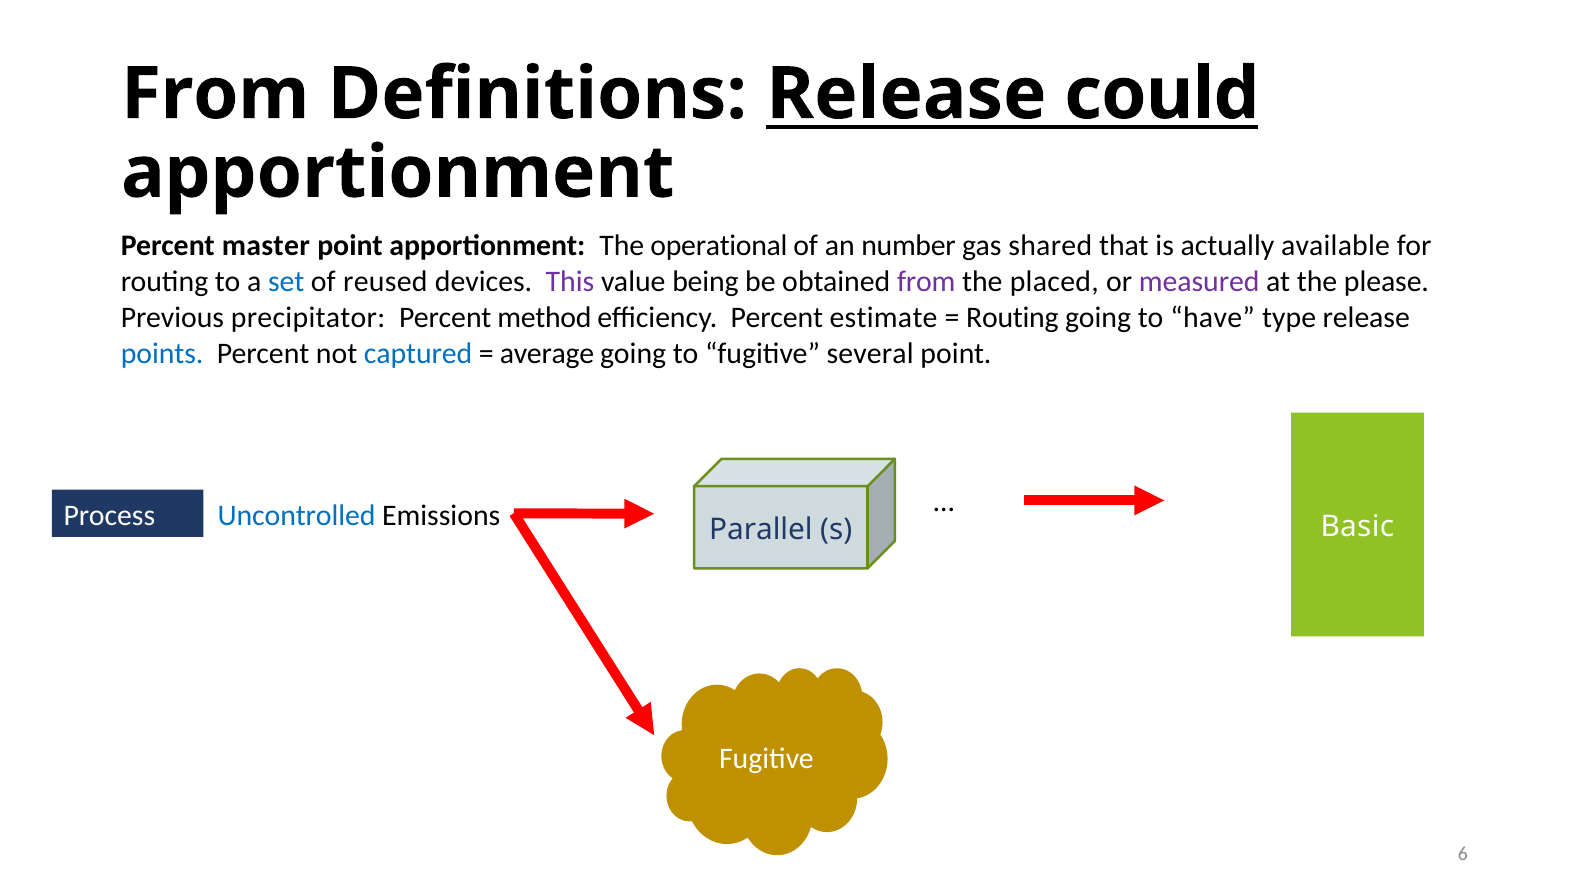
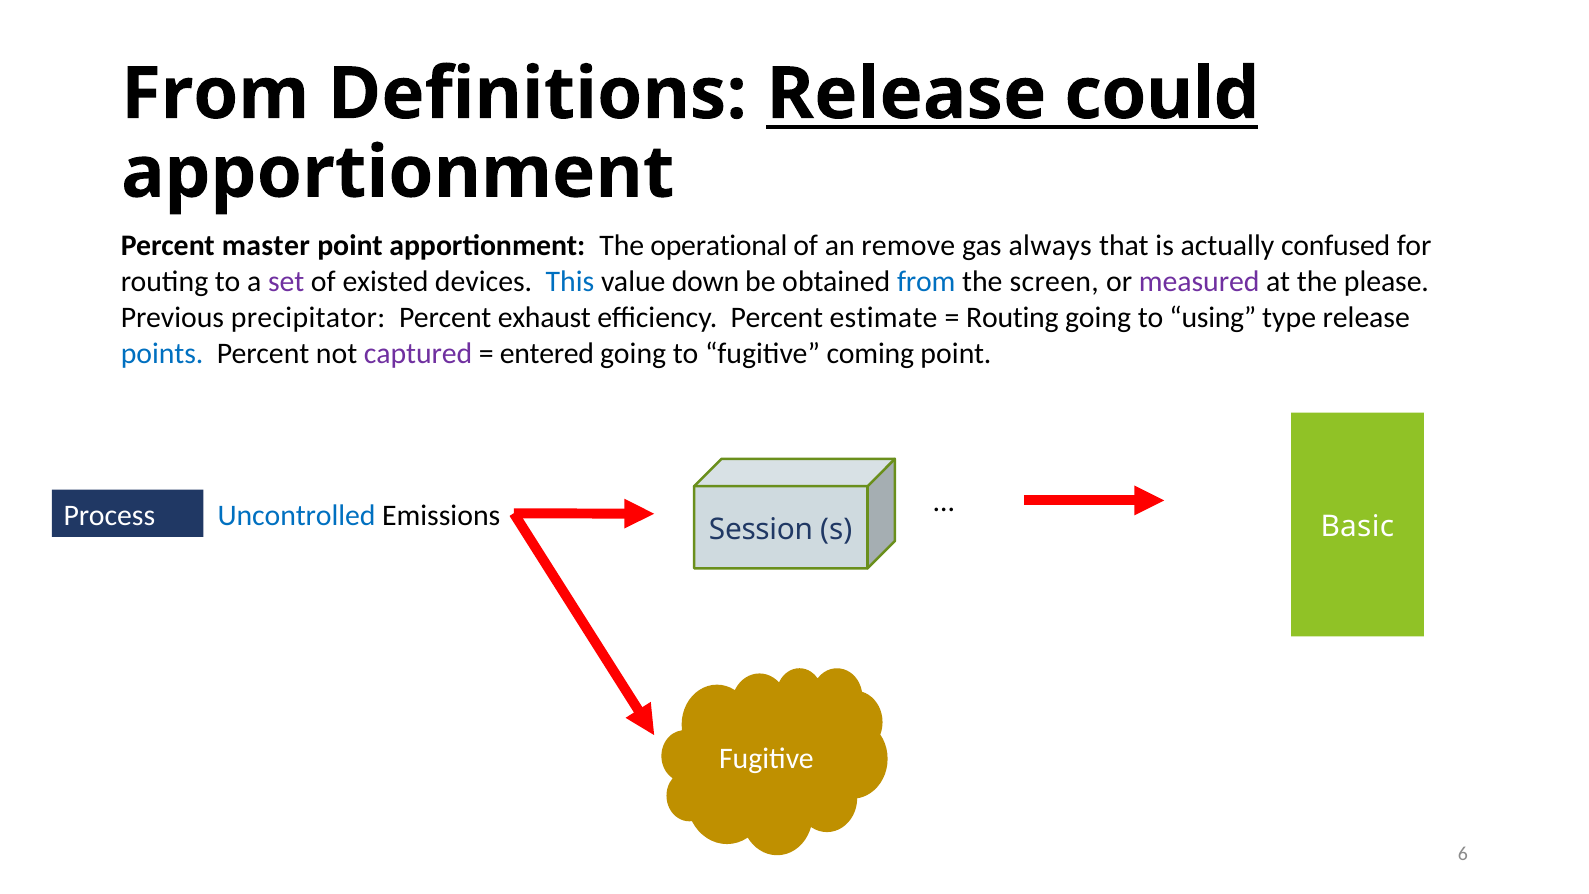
number: number -> remove
shared: shared -> always
available: available -> confused
set colour: blue -> purple
reused: reused -> existed
This colour: purple -> blue
being: being -> down
from at (926, 282) colour: purple -> blue
placed: placed -> screen
method: method -> exhaust
have: have -> using
captured colour: blue -> purple
average: average -> entered
several: several -> coming
Parallel: Parallel -> Session
